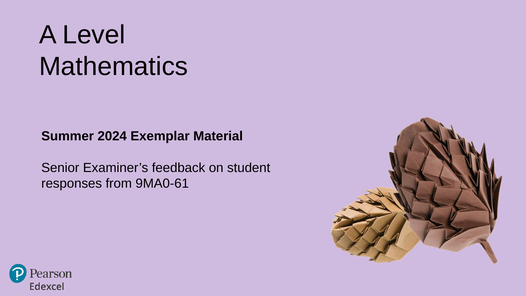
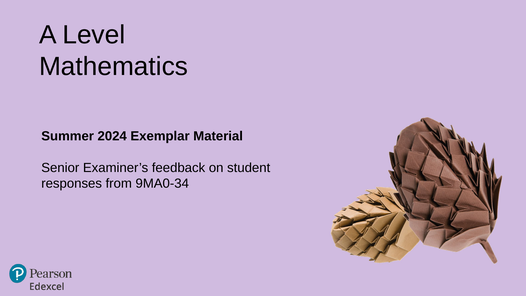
9MA0-61: 9MA0-61 -> 9MA0-34
